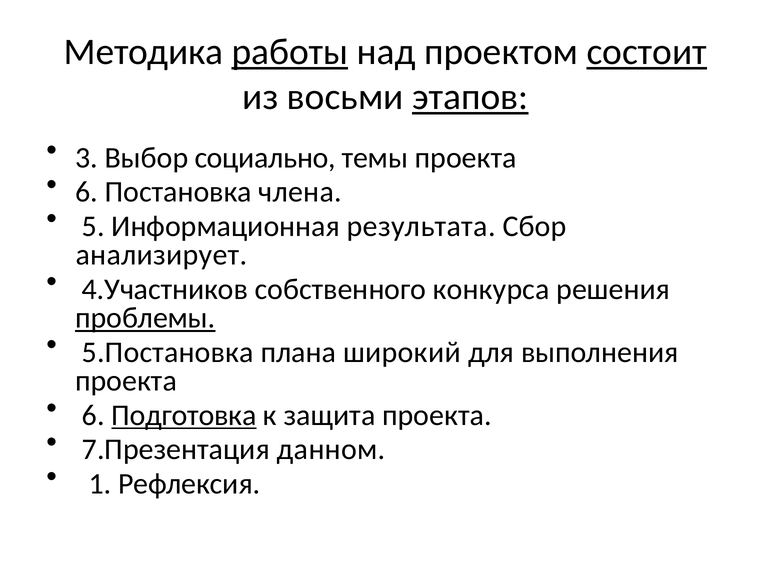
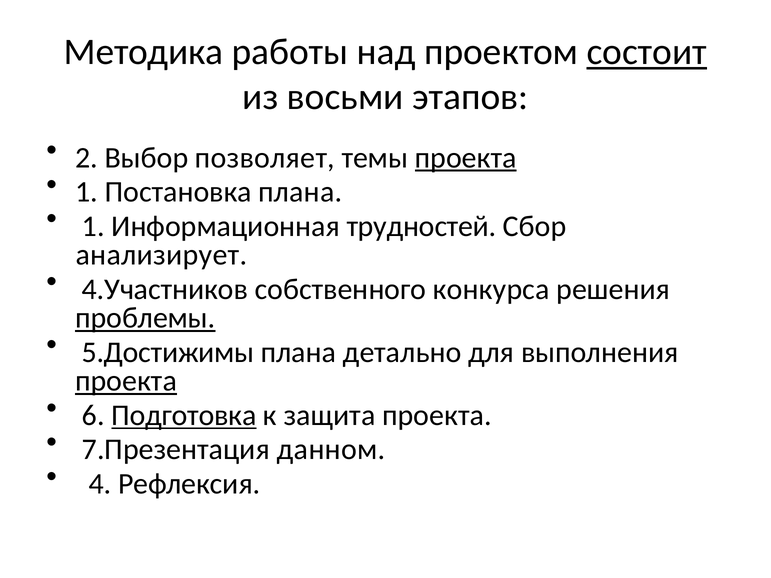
работы underline: present -> none
этапов underline: present -> none
3: 3 -> 2
социально: социально -> позволяет
проекта at (466, 158) underline: none -> present
6 at (87, 192): 6 -> 1
Постановка члена: члена -> плана
5 at (93, 226): 5 -> 1
результата: результата -> трудностей
5.Постановка: 5.Постановка -> 5.Достижимы
широкий: широкий -> детально
проекта at (126, 381) underline: none -> present
1: 1 -> 4
